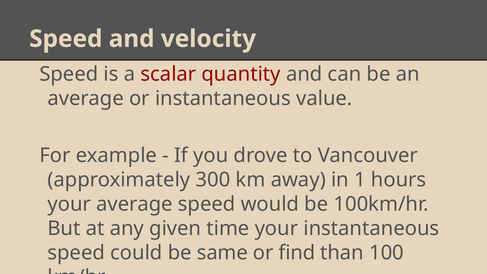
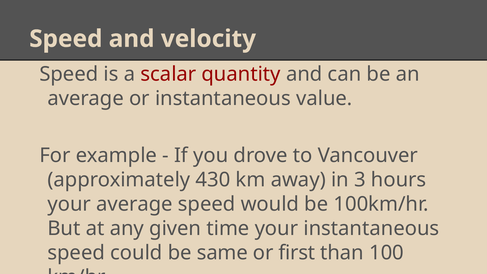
300: 300 -> 430
1: 1 -> 3
find: find -> first
